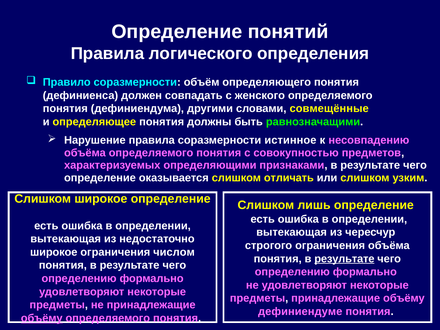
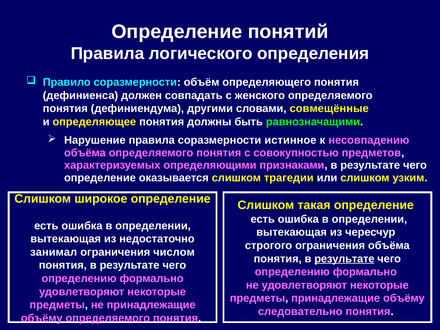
отличать: отличать -> трагедии
лишь: лишь -> такая
широкое at (54, 252): широкое -> занимал
дефиниендуме: дефиниендуме -> следовательно
объёму at (42, 318) underline: present -> none
